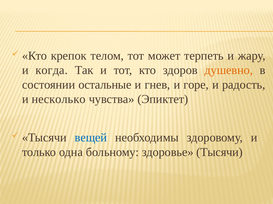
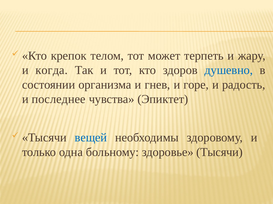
душевно colour: orange -> blue
остальные: остальные -> организма
несколько: несколько -> последнее
